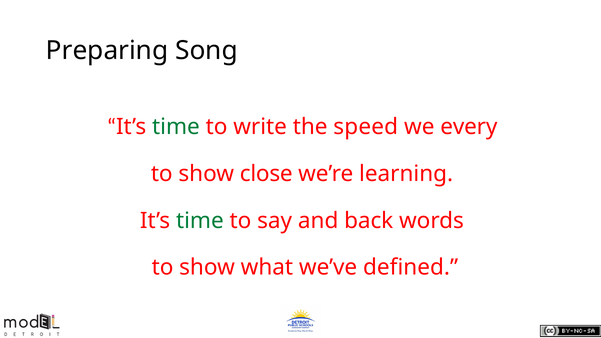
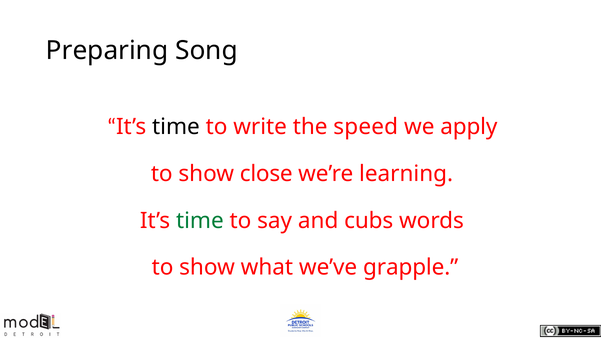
time at (176, 127) colour: green -> black
every: every -> apply
back: back -> cubs
defined: defined -> grapple
